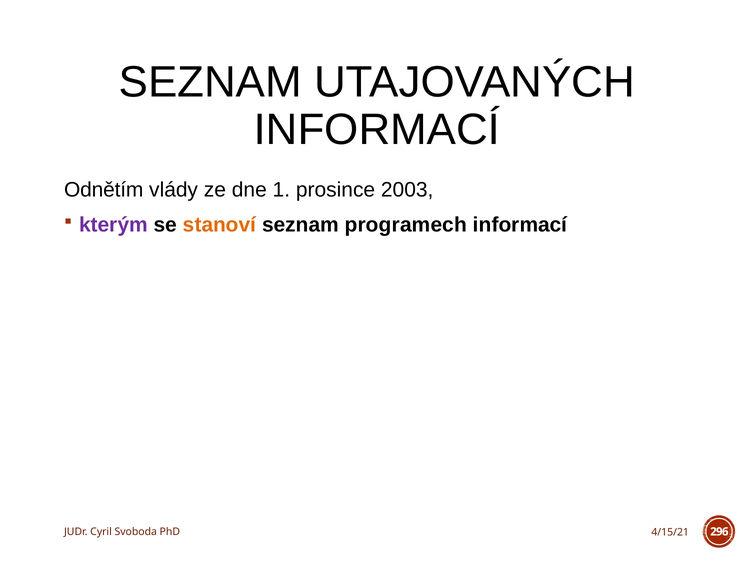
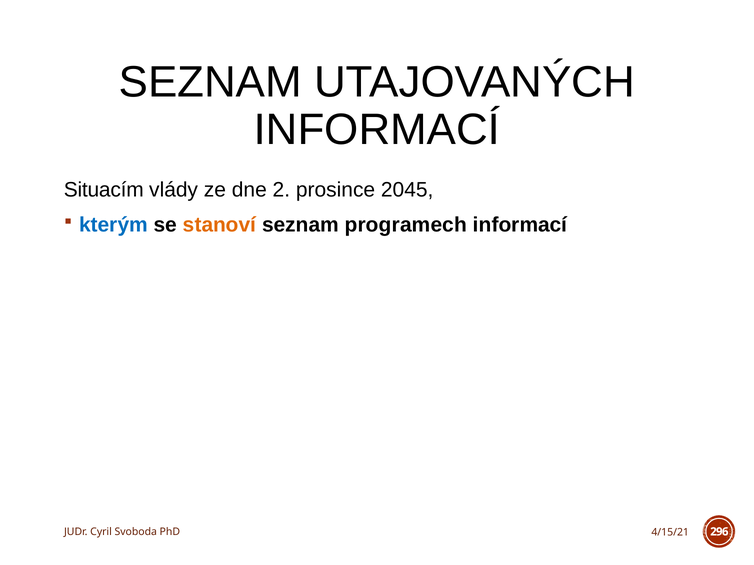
Odnětím: Odnětím -> Situacím
1: 1 -> 2
2003: 2003 -> 2045
kterým colour: purple -> blue
